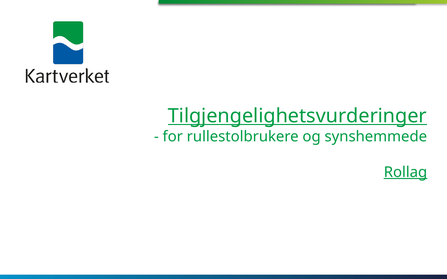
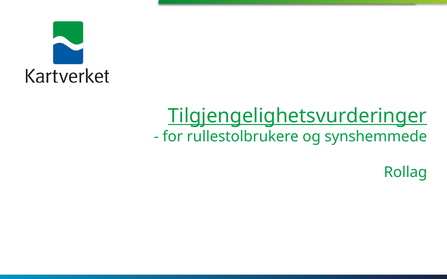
Rollag underline: present -> none
